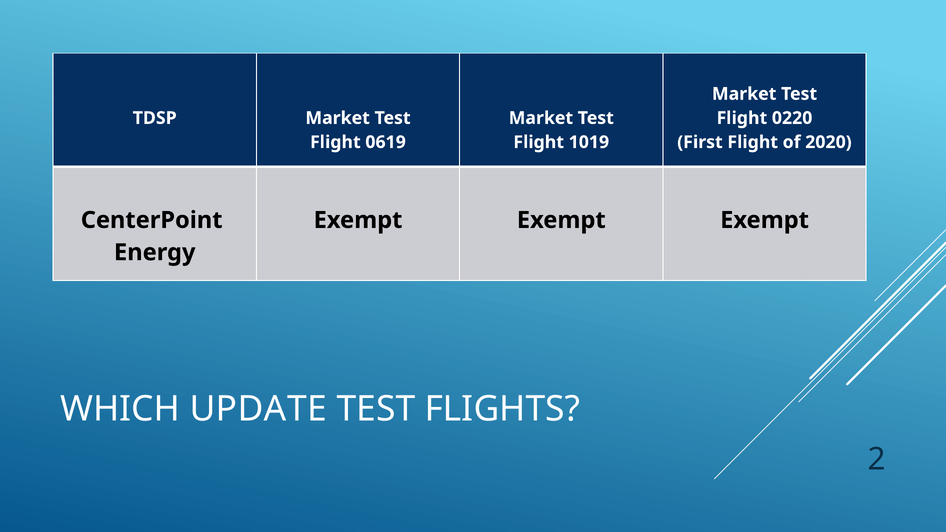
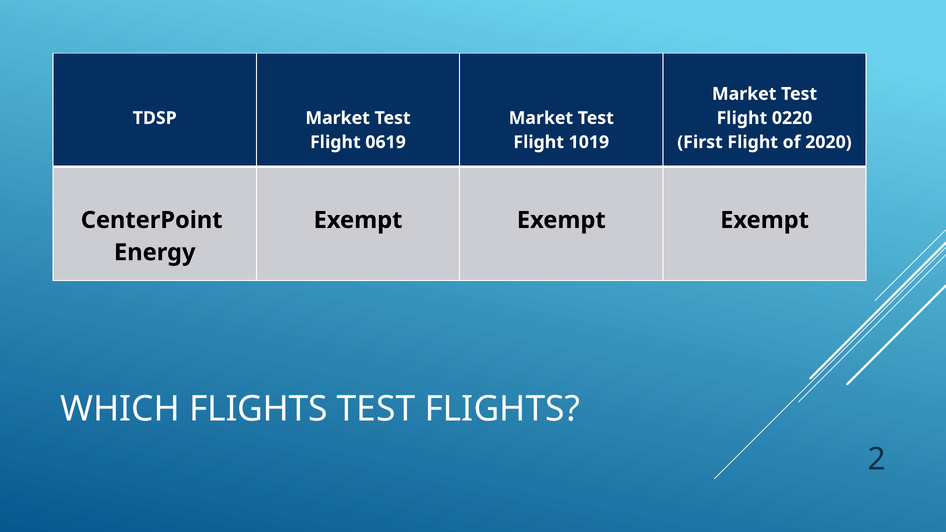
WHICH UPDATE: UPDATE -> FLIGHTS
